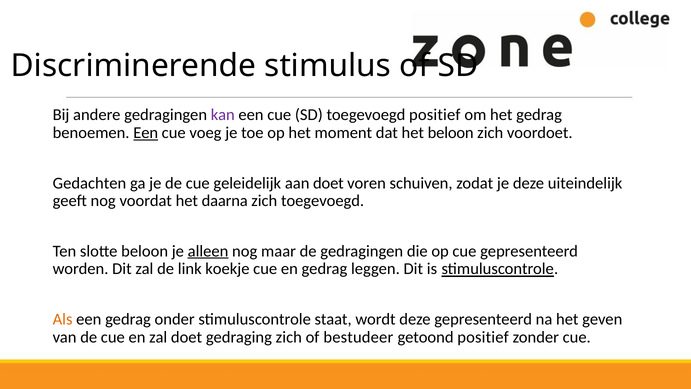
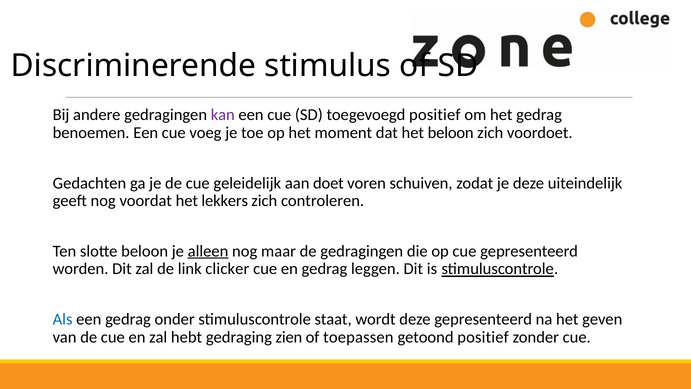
Een at (146, 133) underline: present -> none
daarna: daarna -> lekkers
zich toegevoegd: toegevoegd -> controleren
koekje: koekje -> clicker
Als colour: orange -> blue
zal doet: doet -> hebt
gedraging zich: zich -> zien
bestudeer: bestudeer -> toepassen
